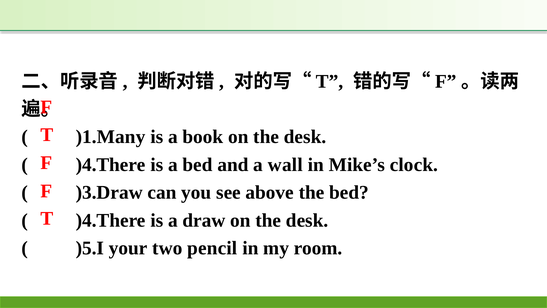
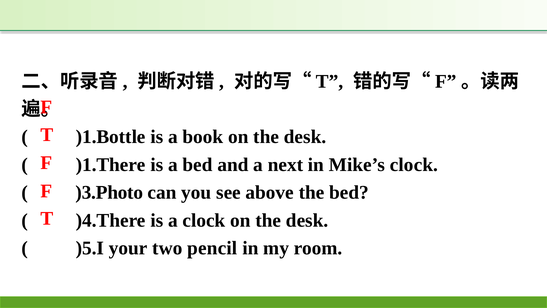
)1.Many: )1.Many -> )1.Bottle
)4.There at (111, 165): )4.There -> )1.There
wall: wall -> next
)3.Draw: )3.Draw -> )3.Photo
a draw: draw -> clock
